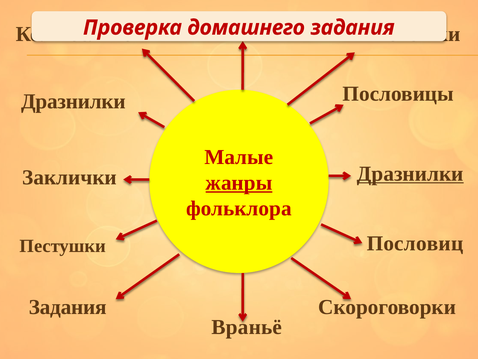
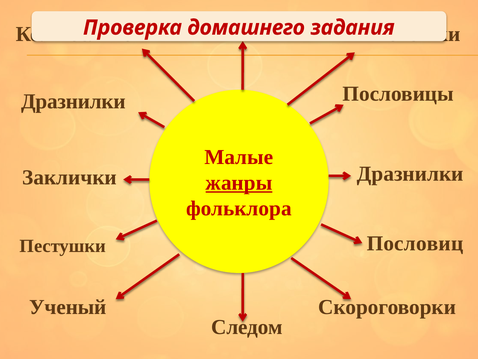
Дразнилки at (410, 173) underline: present -> none
Задания at (68, 307): Задания -> Ученый
Враньё: Враньё -> Следом
